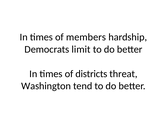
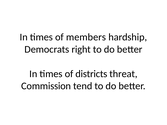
limit: limit -> right
Washington: Washington -> Commission
